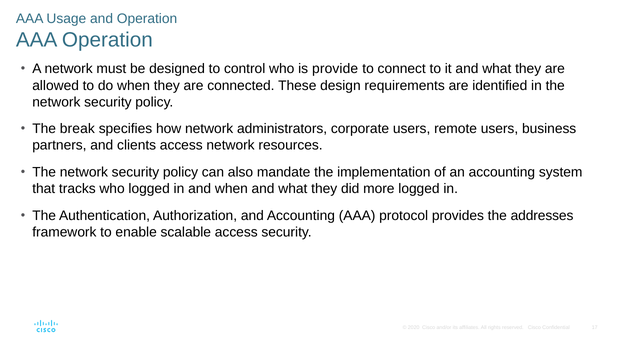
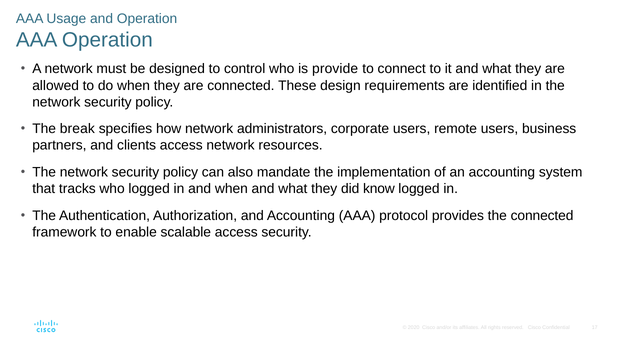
more: more -> know
the addresses: addresses -> connected
